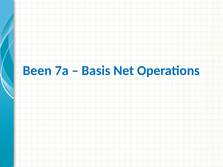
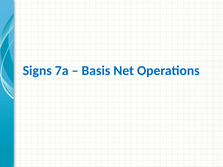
Been: Been -> Signs
